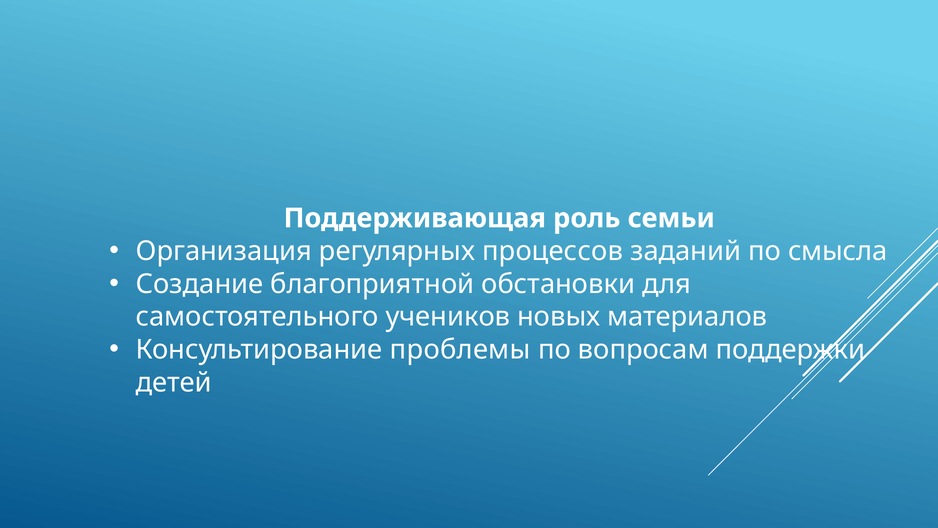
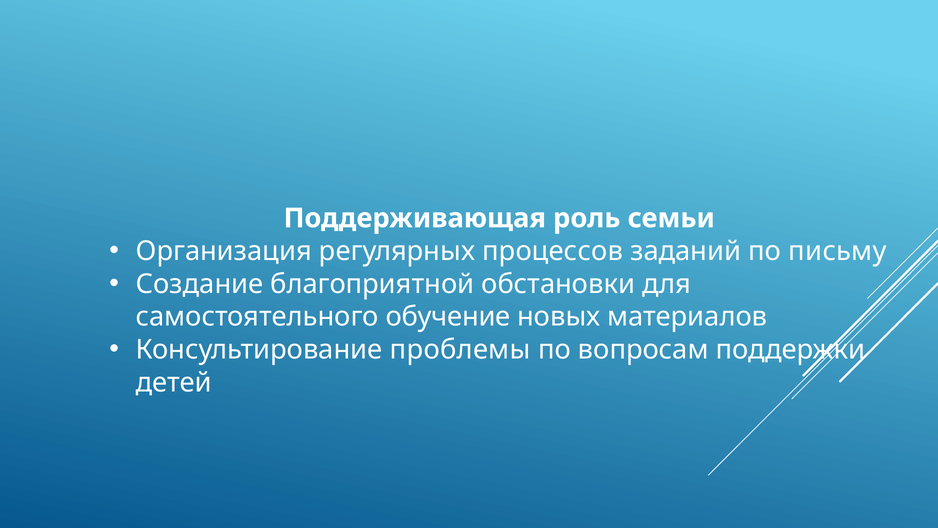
смысла: смысла -> письму
учеников: учеников -> обучение
